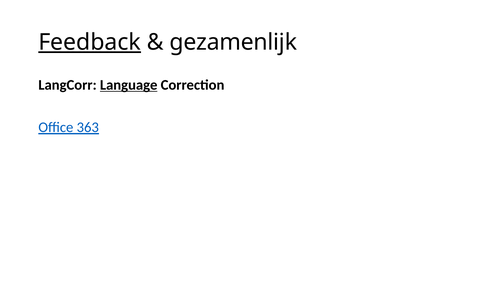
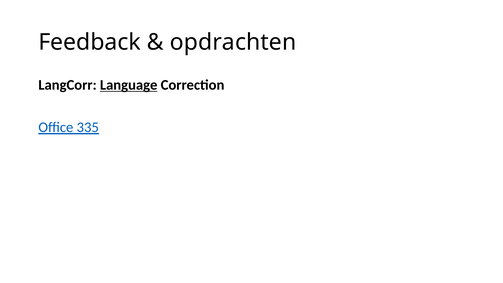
Feedback underline: present -> none
gezamenlijk: gezamenlijk -> opdrachten
363: 363 -> 335
